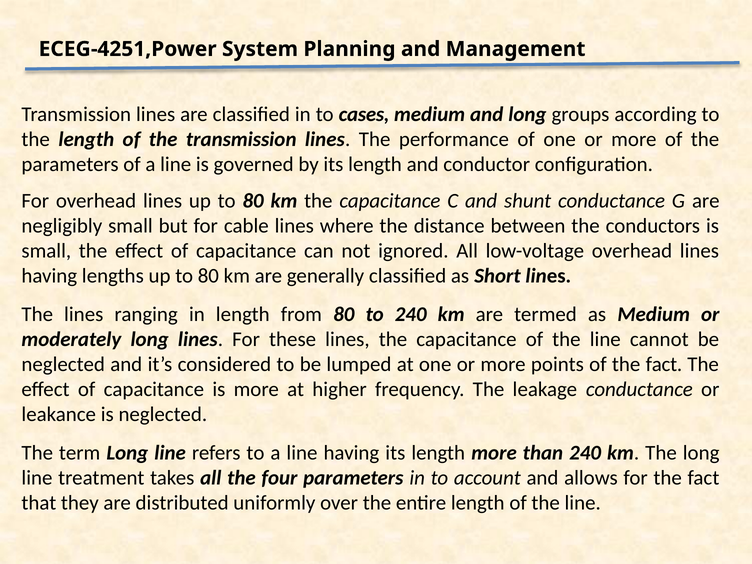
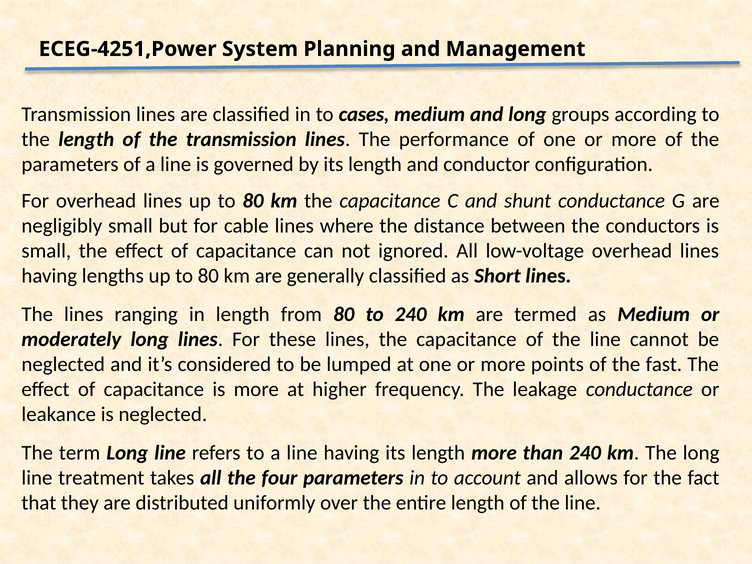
of the fact: fact -> fast
